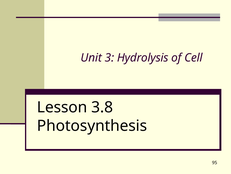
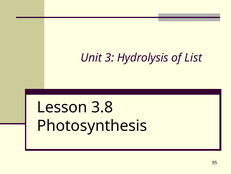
Cell: Cell -> List
